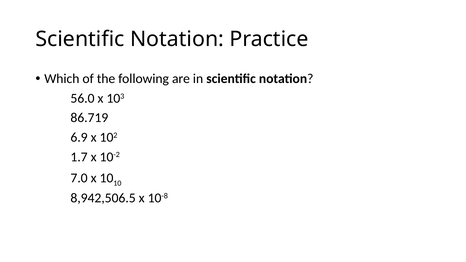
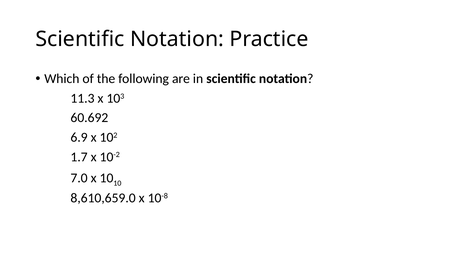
56.0: 56.0 -> 11.3
86.719: 86.719 -> 60.692
8,942,506.5: 8,942,506.5 -> 8,610,659.0
